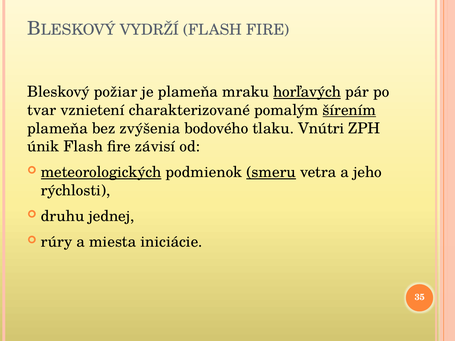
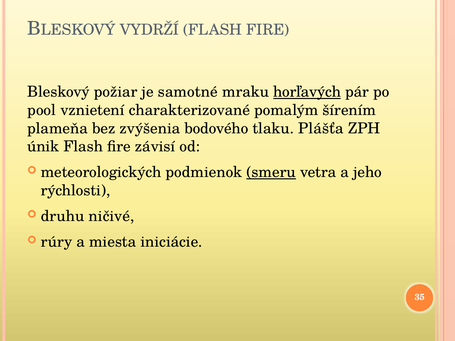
je plameňa: plameňa -> samotné
tvar: tvar -> pool
šírením underline: present -> none
Vnútri: Vnútri -> Plášťa
meteorologických underline: present -> none
jednej: jednej -> ničivé
